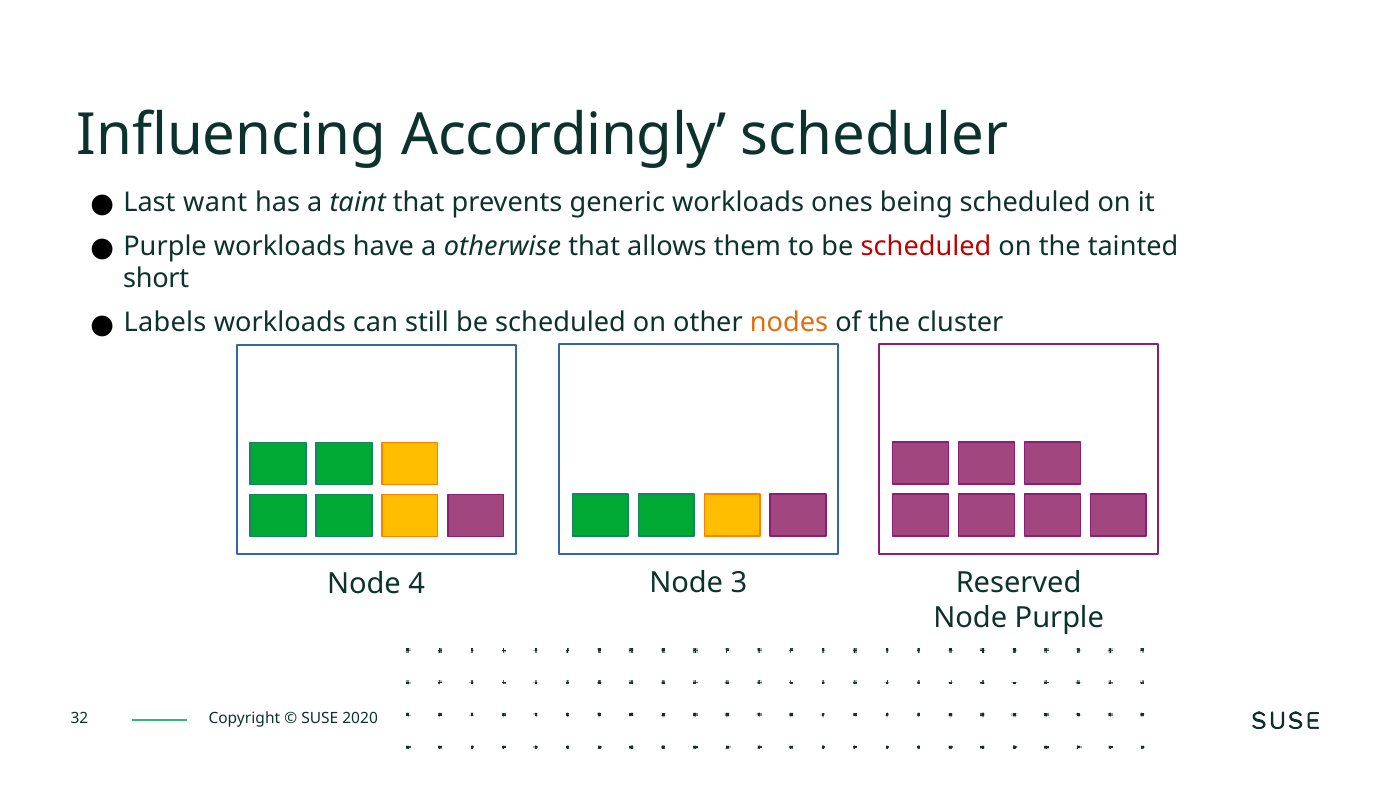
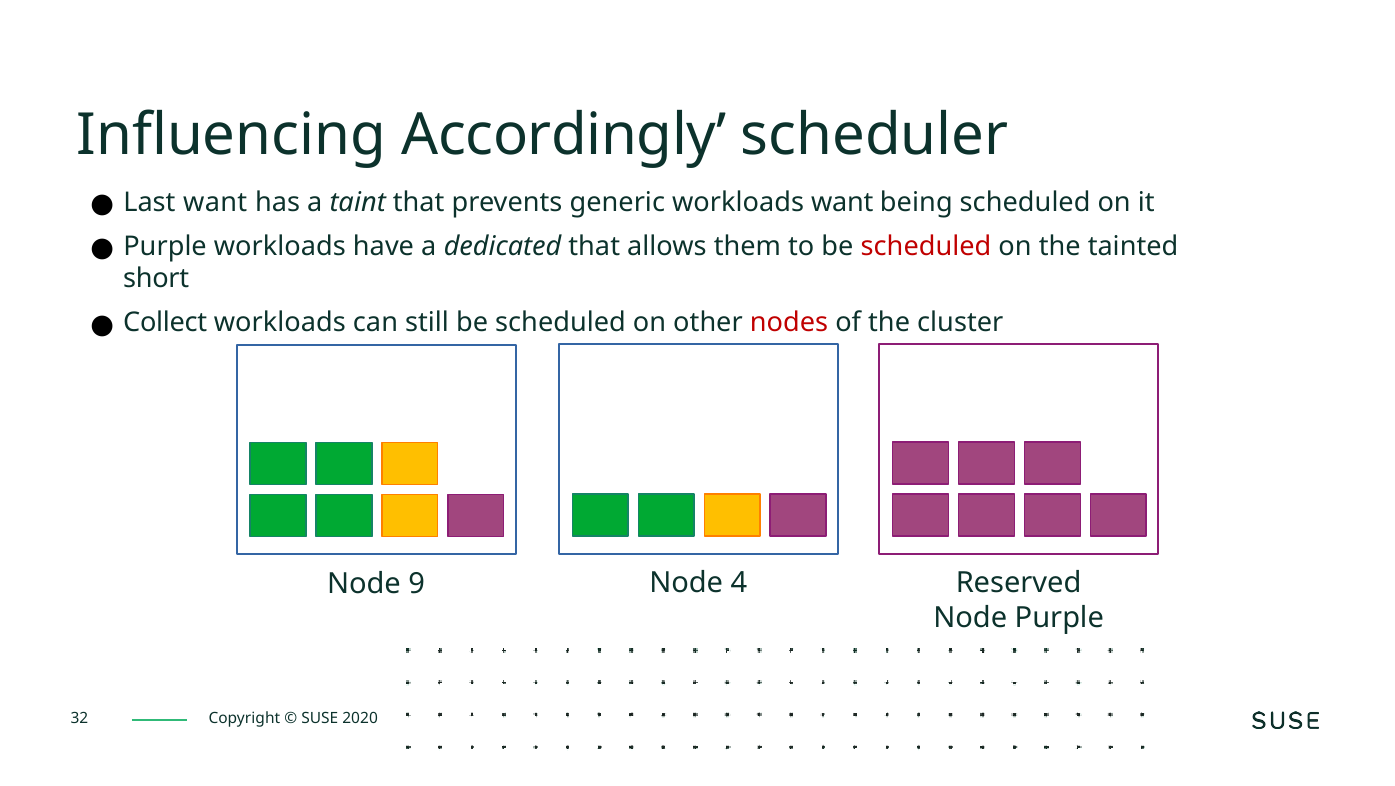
workloads ones: ones -> want
otherwise: otherwise -> dedicated
Labels: Labels -> Collect
nodes colour: orange -> red
4: 4 -> 9
3: 3 -> 4
